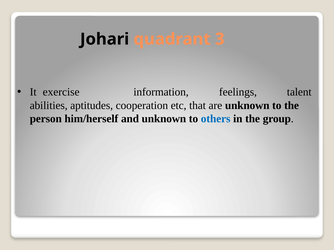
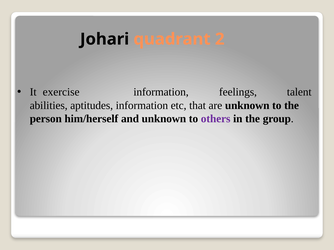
3: 3 -> 2
aptitudes cooperation: cooperation -> information
others colour: blue -> purple
